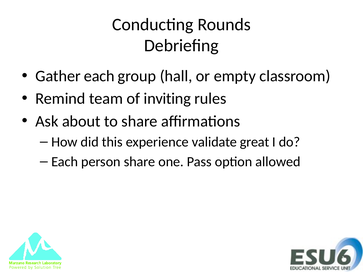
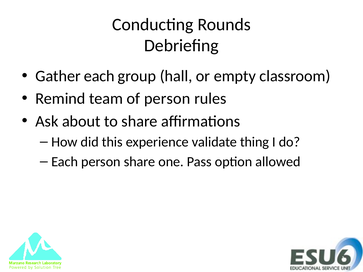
of inviting: inviting -> person
great: great -> thing
